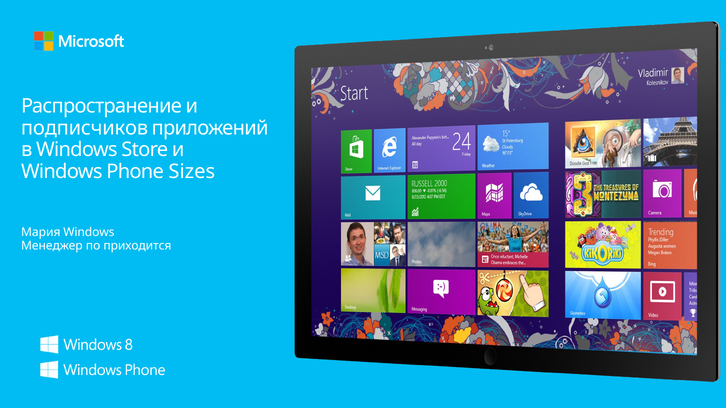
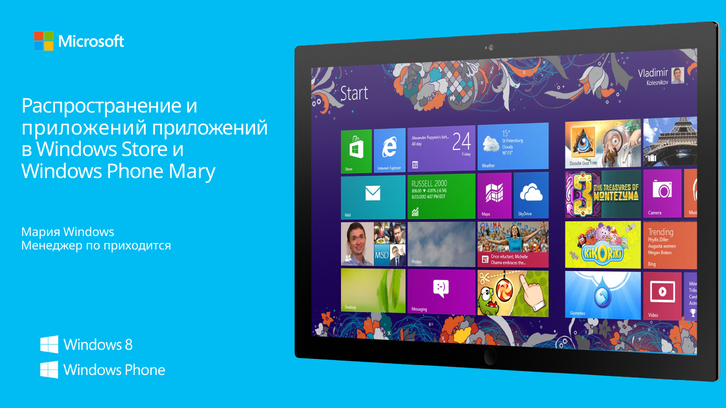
подписчиков at (85, 128): подписчиков -> приложений
Sizes: Sizes -> Mary
